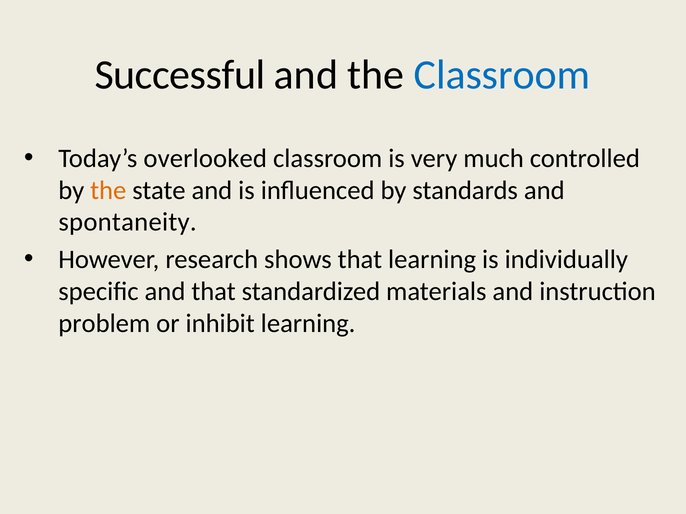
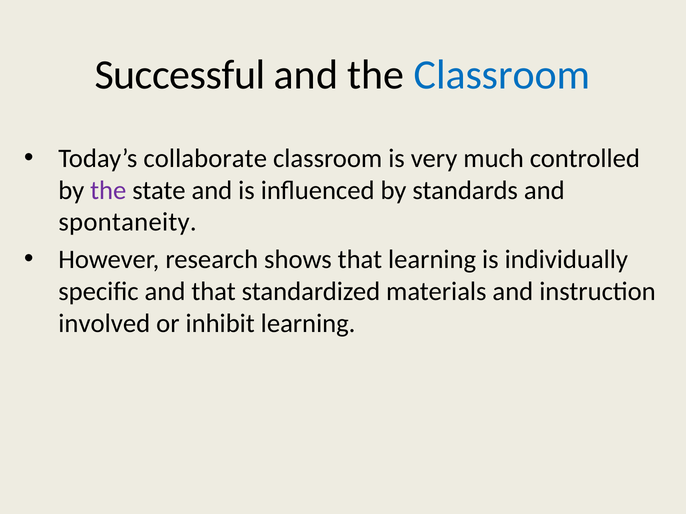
overlooked: overlooked -> collaborate
the at (108, 190) colour: orange -> purple
problem: problem -> involved
